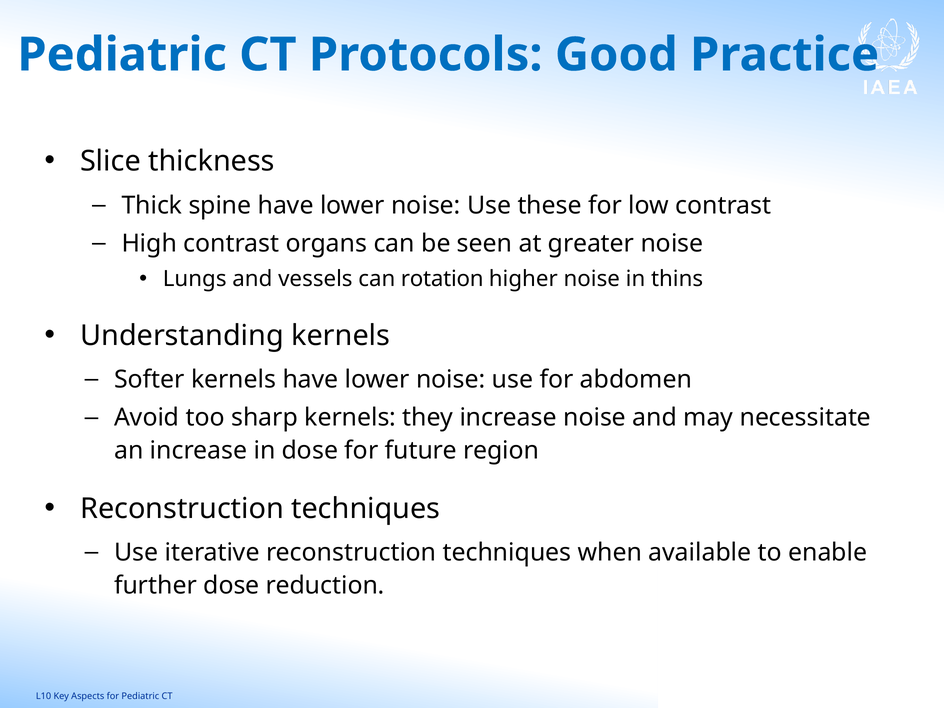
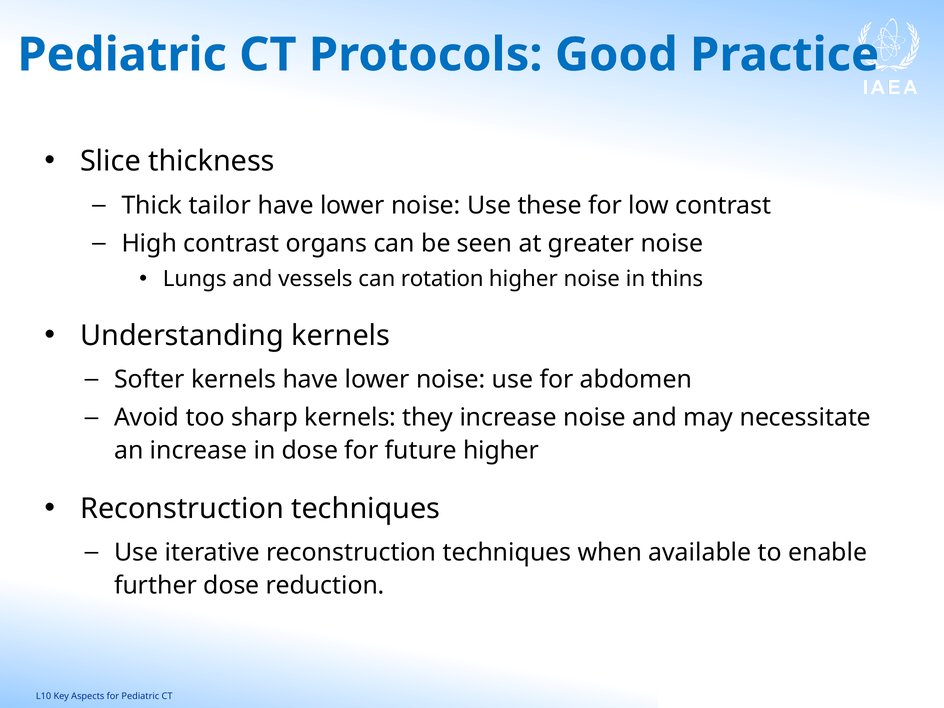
spine: spine -> tailor
future region: region -> higher
